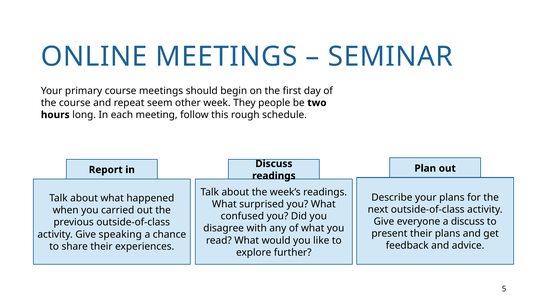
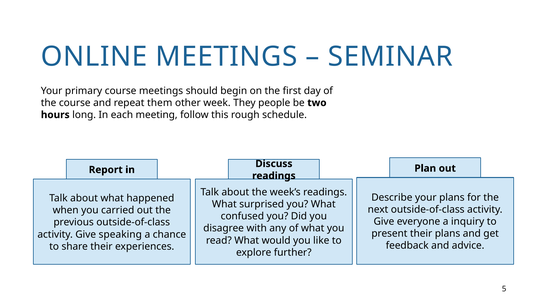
seem: seem -> them
a discuss: discuss -> inquiry
